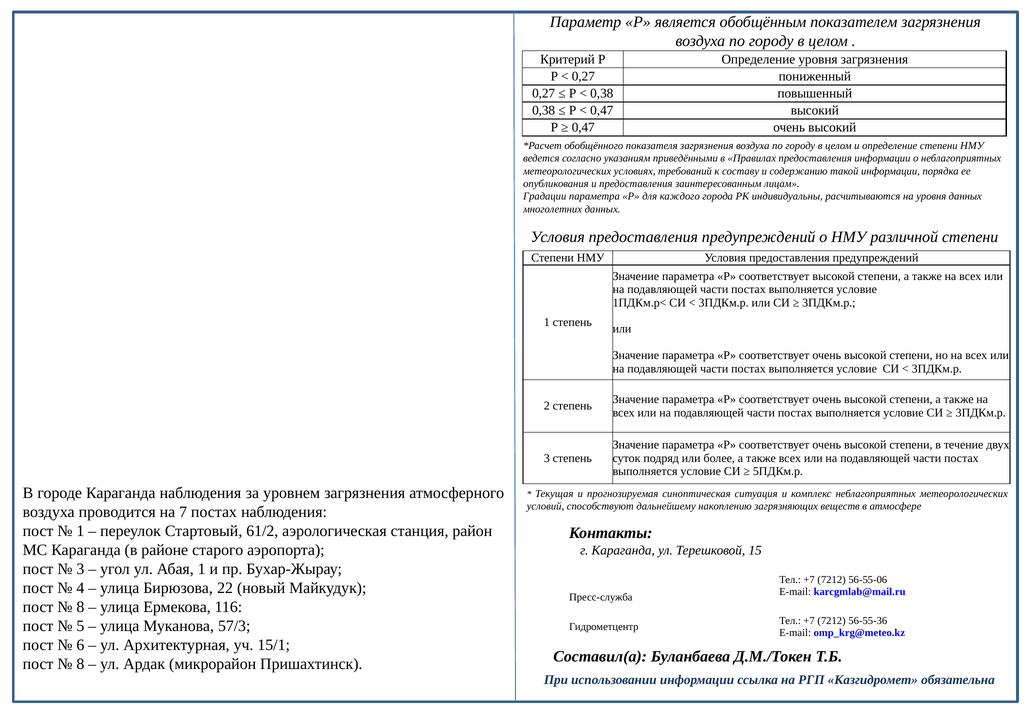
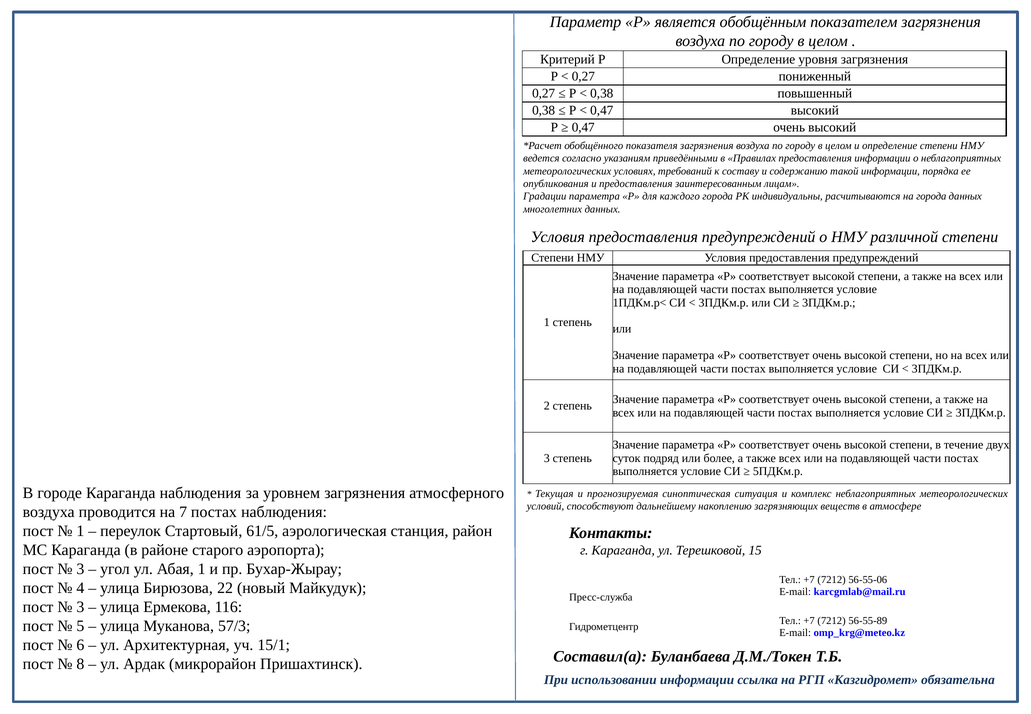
на уровня: уровня -> города
61/2: 61/2 -> 61/5
8 at (80, 607): 8 -> 3
56-55-36: 56-55-36 -> 56-55-89
